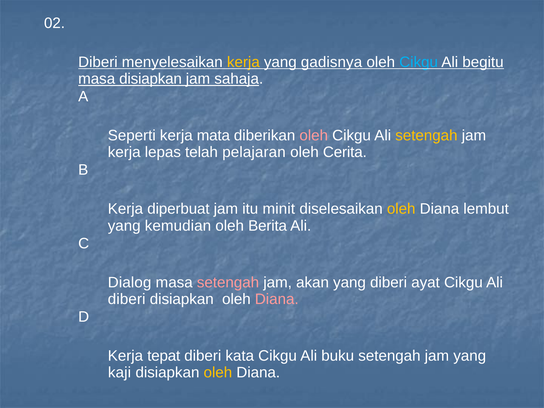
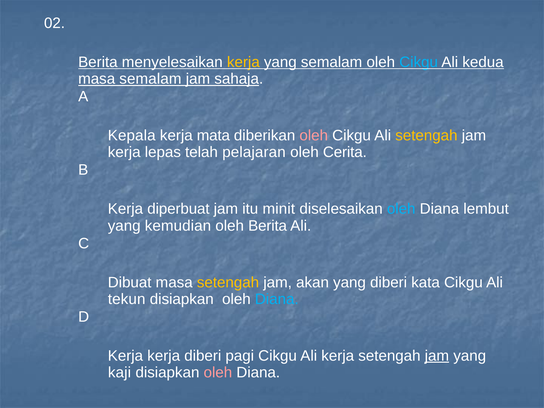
Diberi at (98, 62): Diberi -> Berita
yang gadisnya: gadisnya -> semalam
begitu: begitu -> kedua
masa disiapkan: disiapkan -> semalam
Seperti: Seperti -> Kepala
oleh at (401, 209) colour: yellow -> light blue
Dialog: Dialog -> Dibuat
setengah at (228, 282) colour: pink -> yellow
ayat: ayat -> kata
diberi at (127, 299): diberi -> tekun
Diana at (277, 299) colour: pink -> light blue
Kerja tepat: tepat -> kerja
kata: kata -> pagi
Ali buku: buku -> kerja
jam at (437, 356) underline: none -> present
oleh at (218, 373) colour: yellow -> pink
